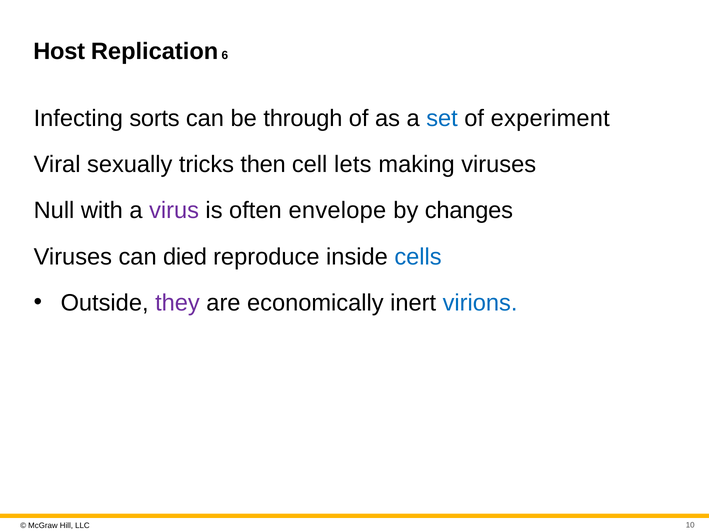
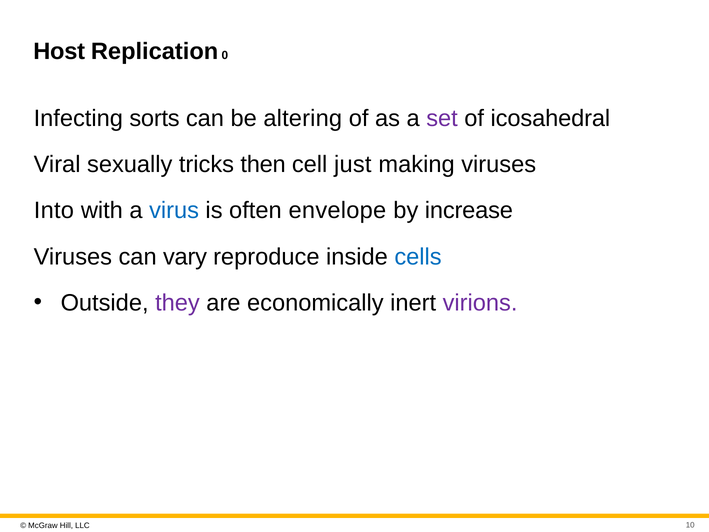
6: 6 -> 0
through: through -> altering
set colour: blue -> purple
experiment: experiment -> icosahedral
lets: lets -> just
Null: Null -> Into
virus colour: purple -> blue
changes: changes -> increase
died: died -> vary
virions colour: blue -> purple
